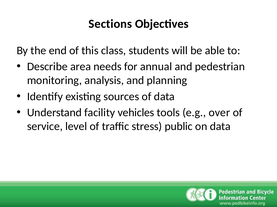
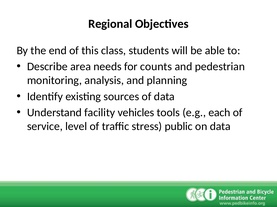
Sections: Sections -> Regional
annual: annual -> counts
over: over -> each
